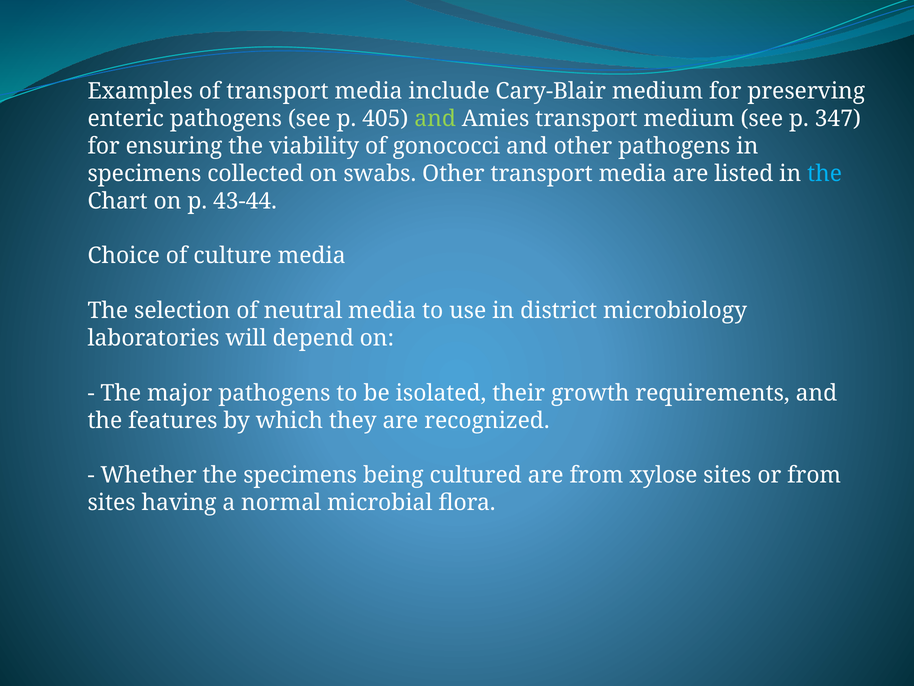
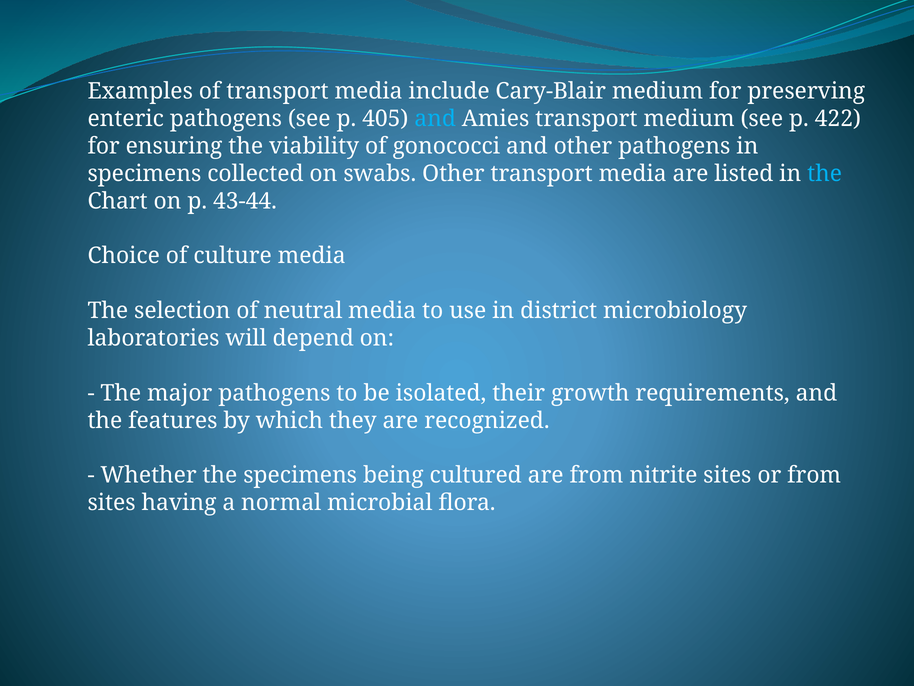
and at (435, 119) colour: light green -> light blue
347: 347 -> 422
xylose: xylose -> nitrite
